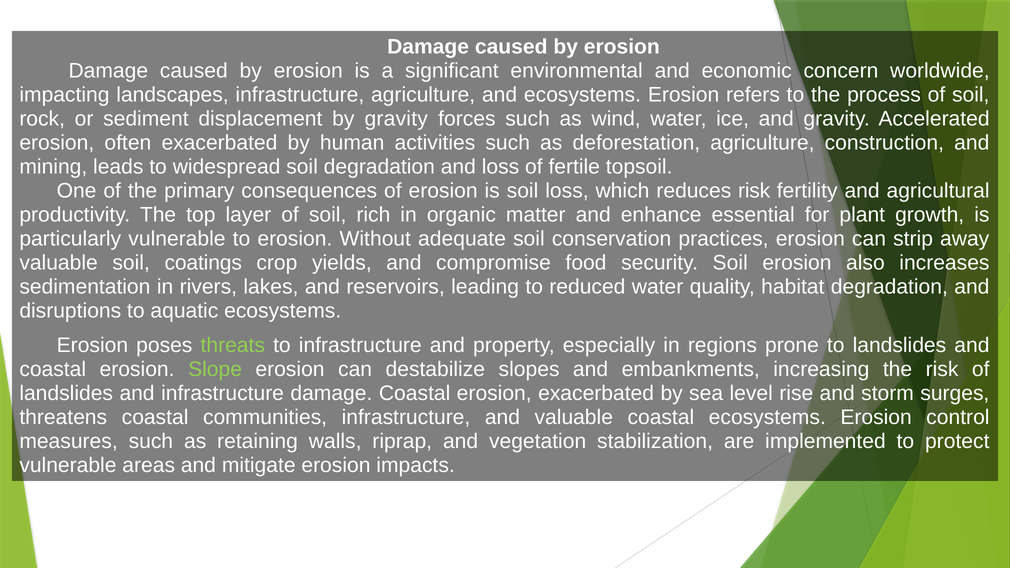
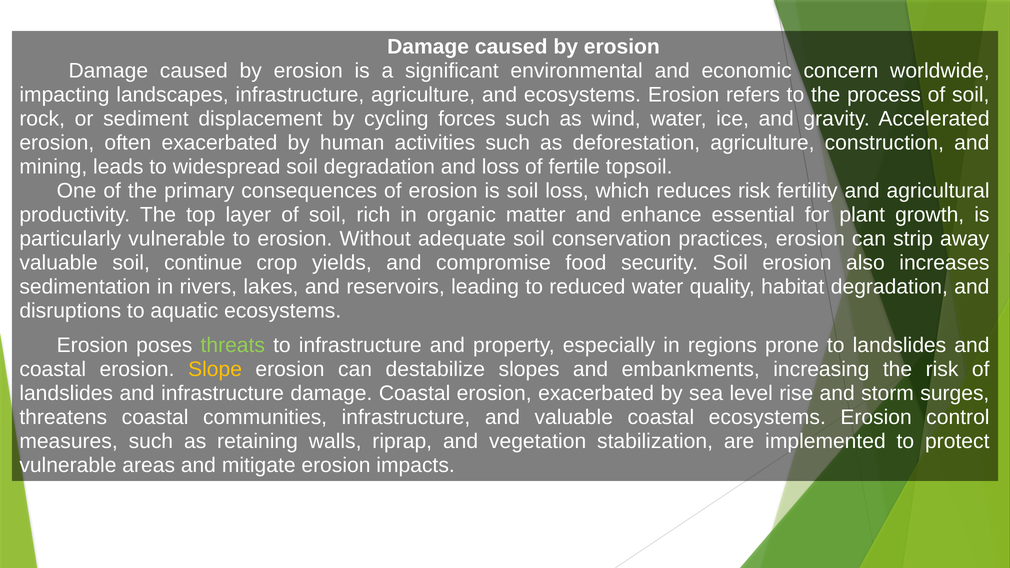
by gravity: gravity -> cycling
coatings: coatings -> continue
Slope colour: light green -> yellow
